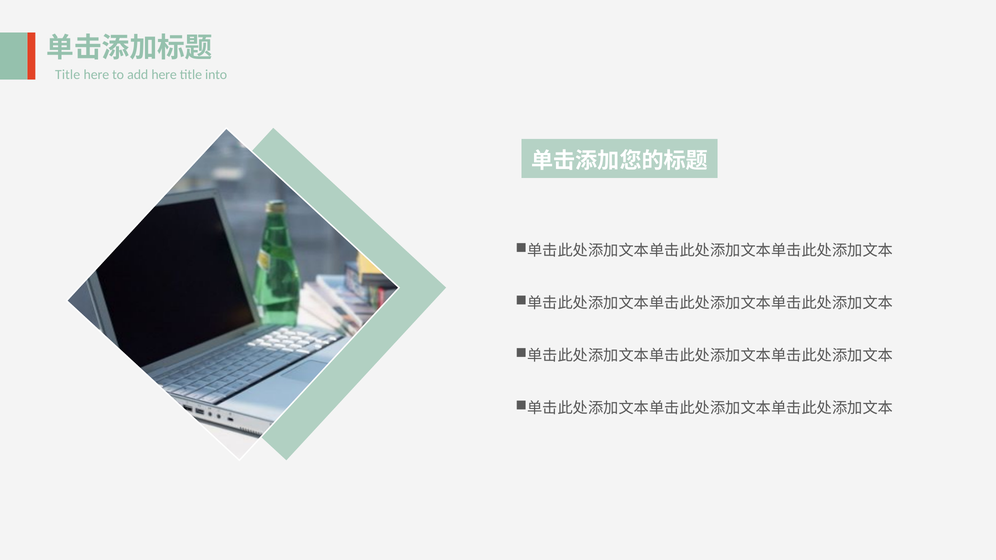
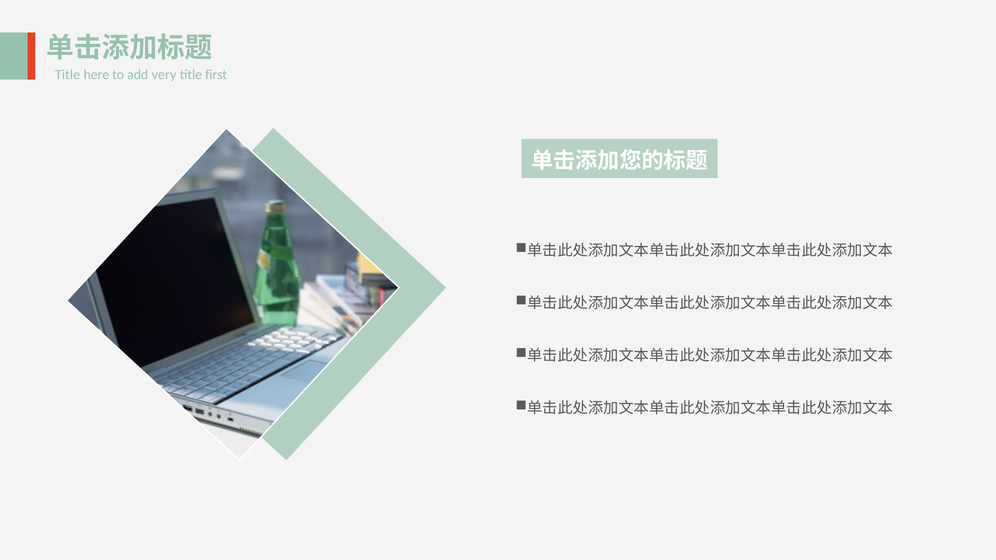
add here: here -> very
into: into -> first
